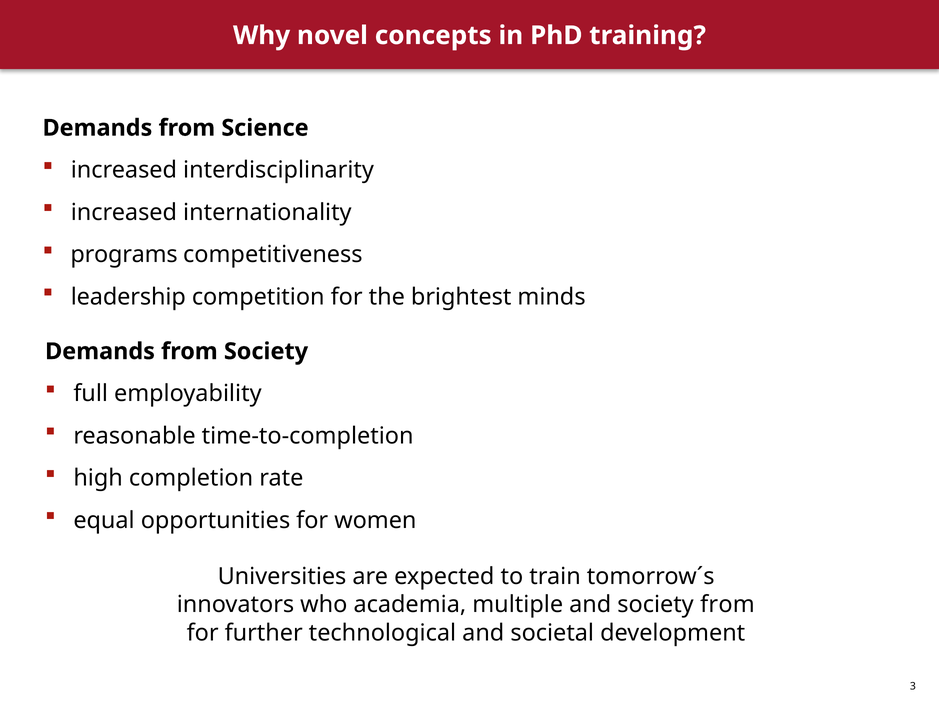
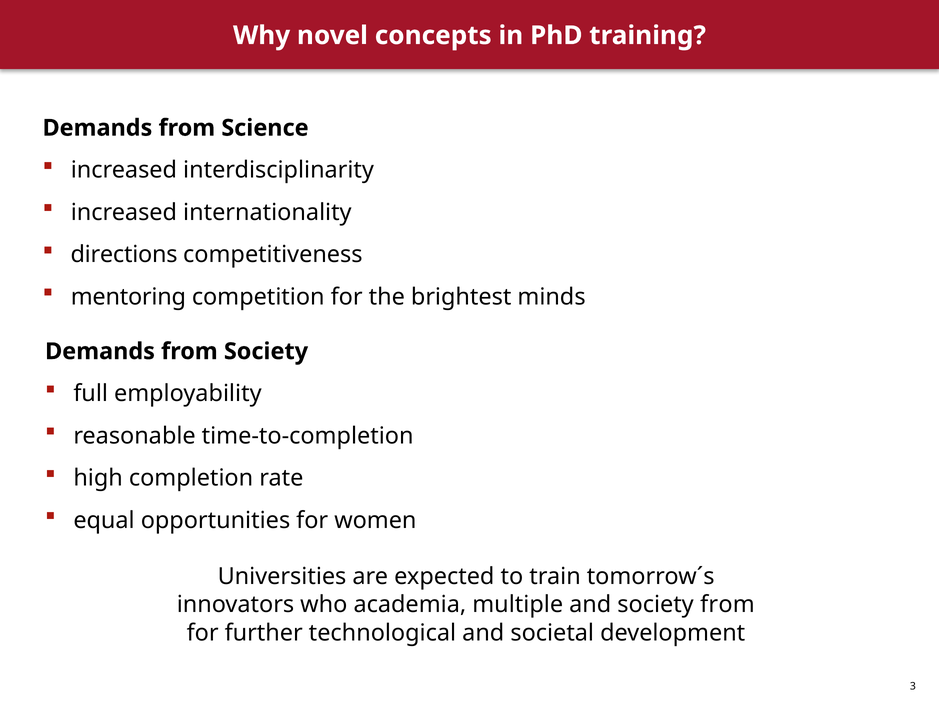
programs: programs -> directions
leadership: leadership -> mentoring
